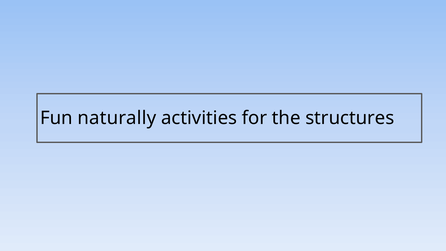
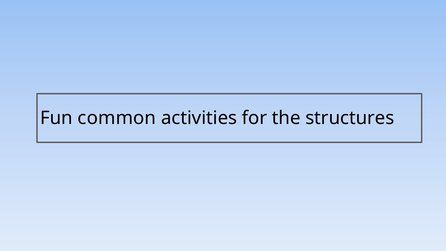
naturally: naturally -> common
